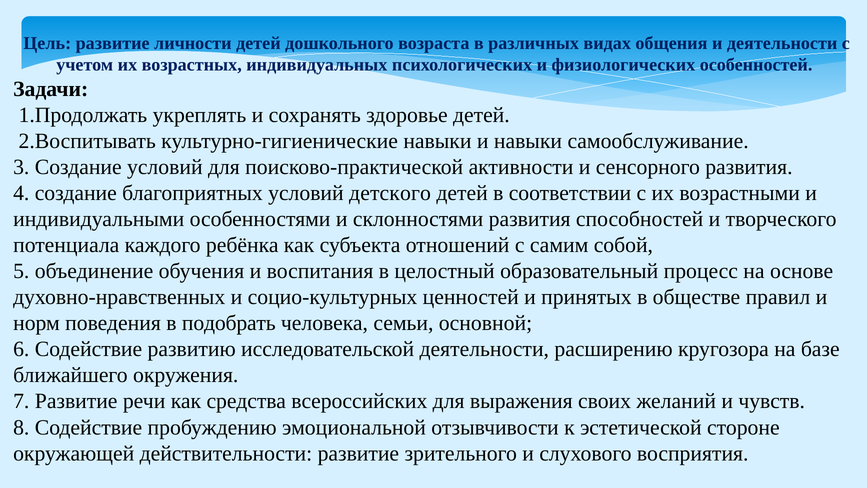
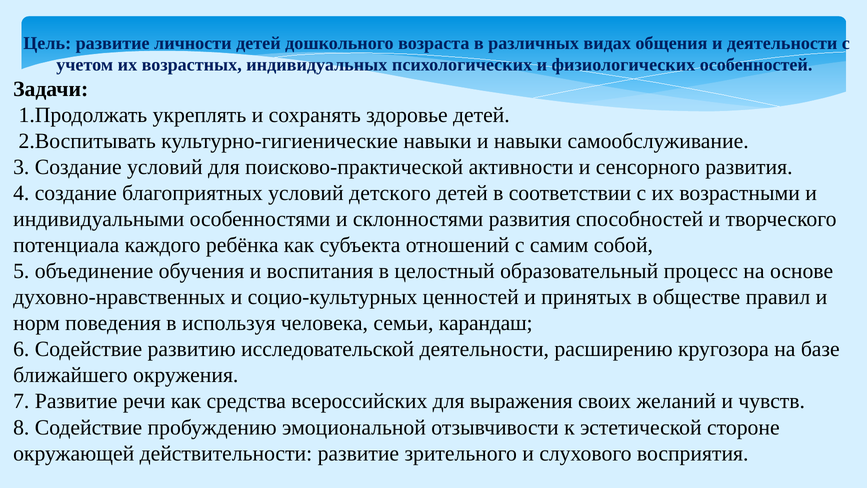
подобрать: подобрать -> используя
основной: основной -> карандаш
